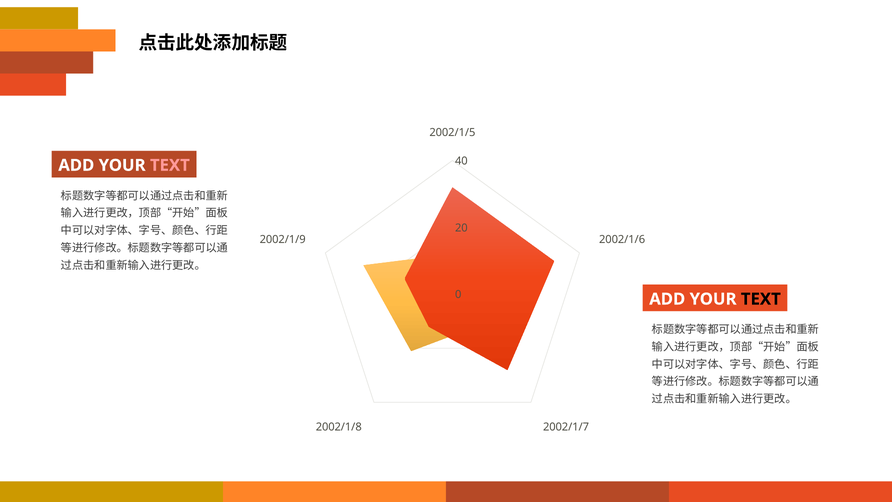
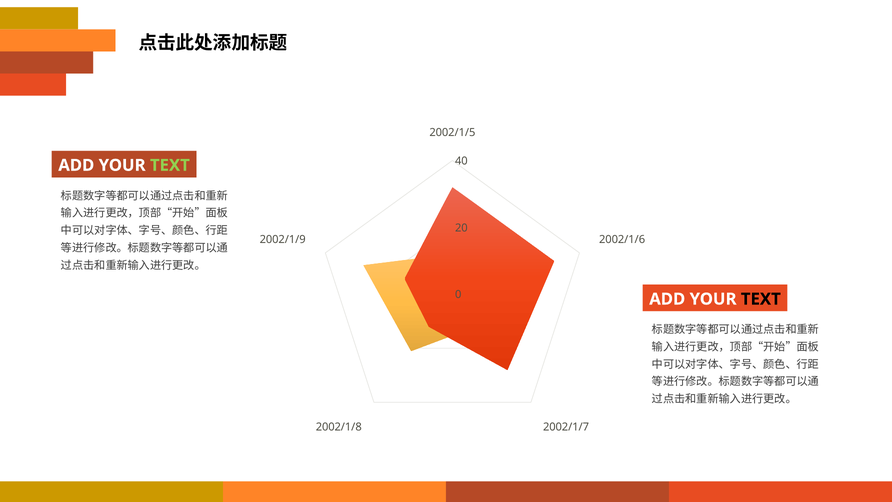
TEXT at (170, 165) colour: pink -> light green
